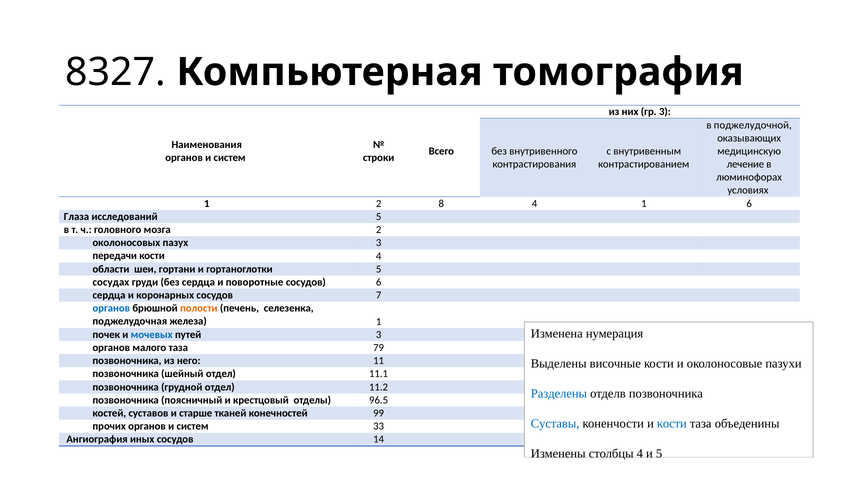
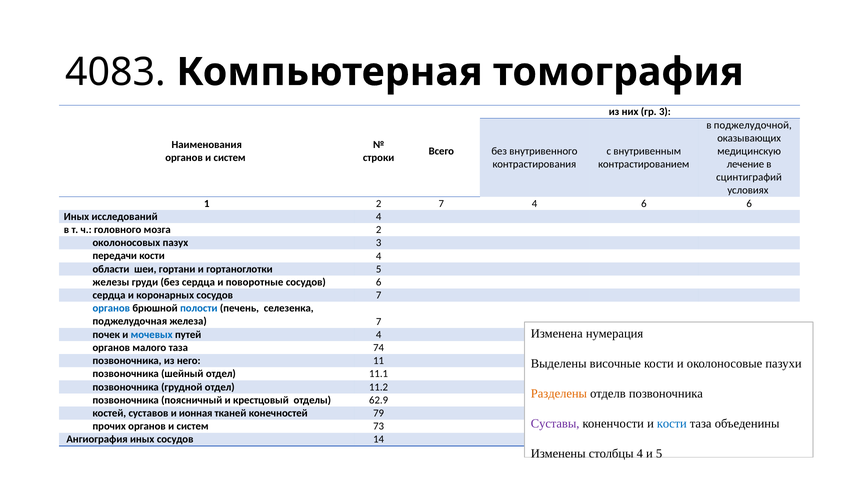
8327: 8327 -> 4083
люминофорах: люминофорах -> сцинтиграфий
2 8: 8 -> 7
4 1: 1 -> 6
Глаза at (77, 217): Глаза -> Иных
исследований 5: 5 -> 4
сосудах: сосудах -> железы
полости colour: orange -> blue
железа 1: 1 -> 7
путей 3: 3 -> 4
79: 79 -> 74
Разделены colour: blue -> orange
96.5: 96.5 -> 62.9
старше: старше -> ионная
99: 99 -> 79
Суставы colour: blue -> purple
33: 33 -> 73
